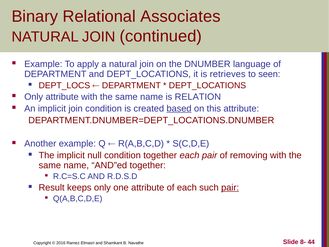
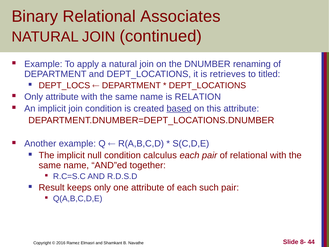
language: language -> renaming
seen: seen -> titled
condition together: together -> calculus
of removing: removing -> relational
pair at (230, 187) underline: present -> none
